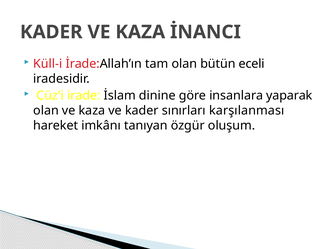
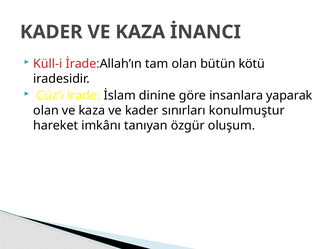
eceli: eceli -> kötü
karşılanması: karşılanması -> konulmuştur
